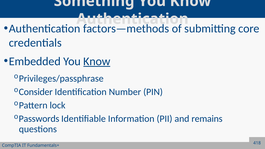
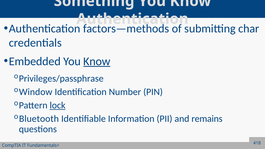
core: core -> char
Consider: Consider -> Window
lock underline: none -> present
Passwords: Passwords -> Bluetooth
